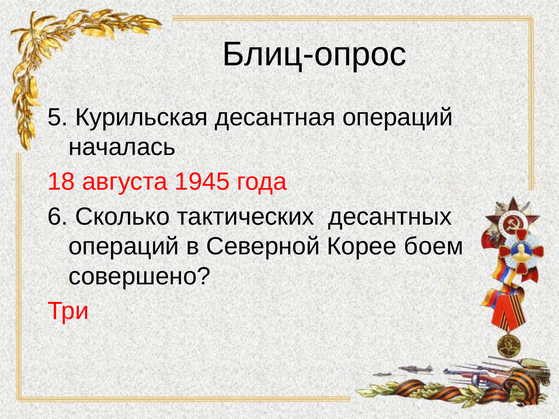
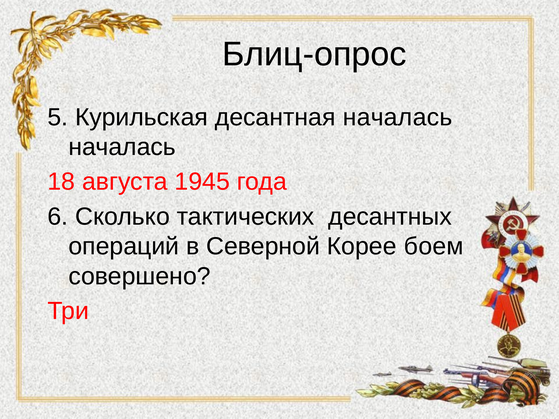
десантная операций: операций -> началась
